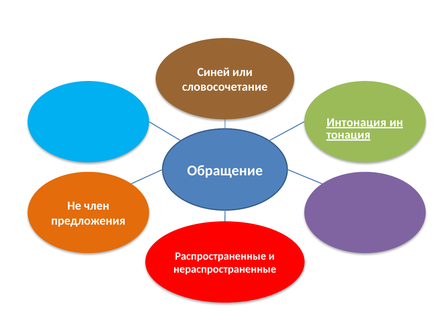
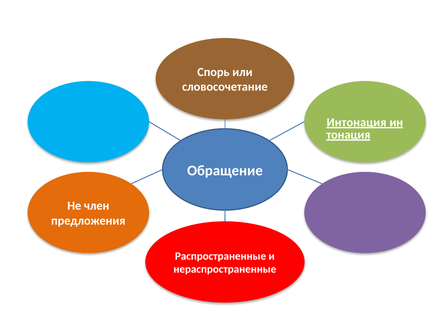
Синей: Синей -> Спорь
